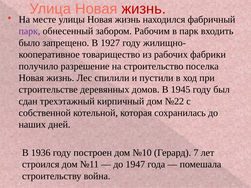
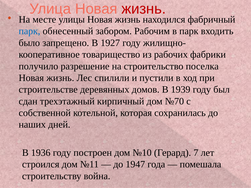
парк at (29, 31) colour: purple -> blue
1945: 1945 -> 1939
№22: №22 -> №70
